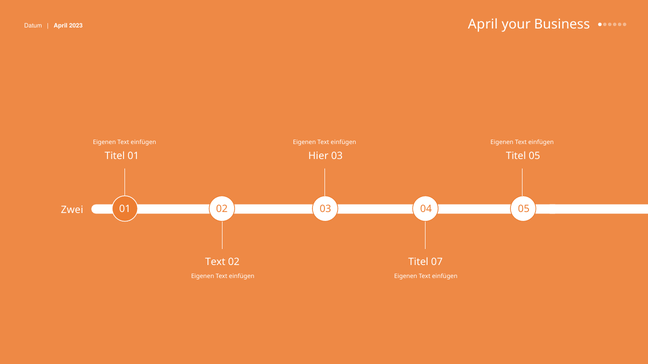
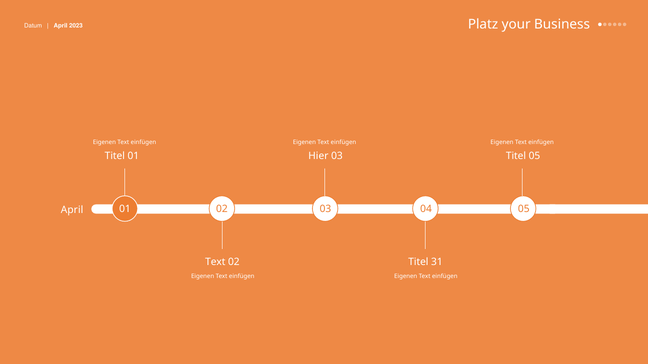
April at (483, 24): April -> Platz
Zwei at (72, 210): Zwei -> April
07: 07 -> 31
